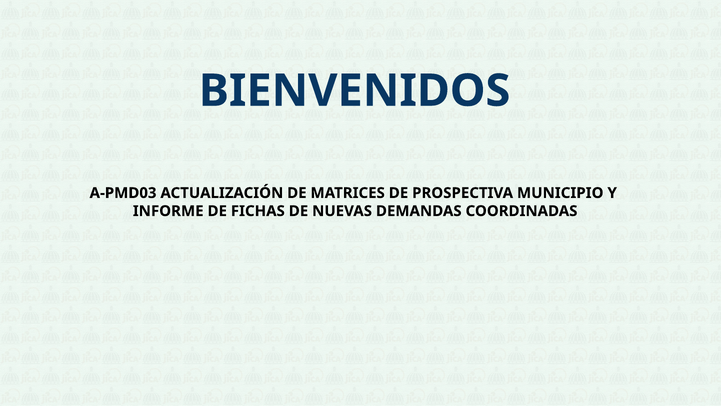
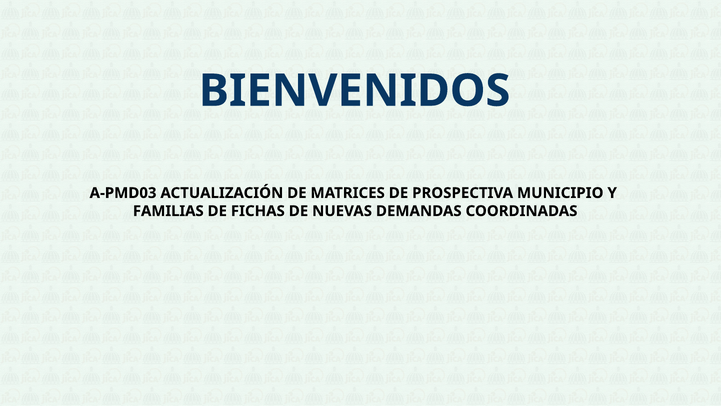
INFORME: INFORME -> FAMILIAS
